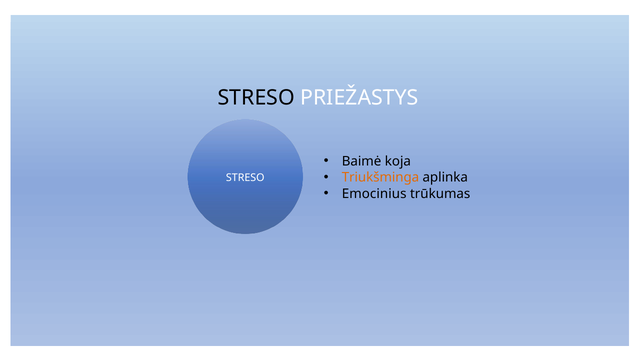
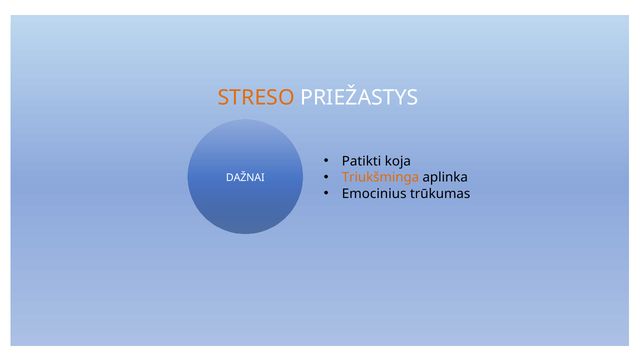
STRESO at (256, 98) colour: black -> orange
Baimė: Baimė -> Patikti
STRESO at (245, 178): STRESO -> DAŽNAI
